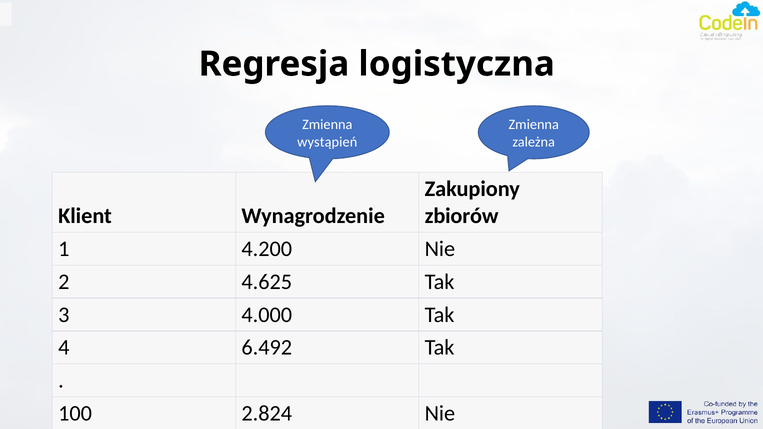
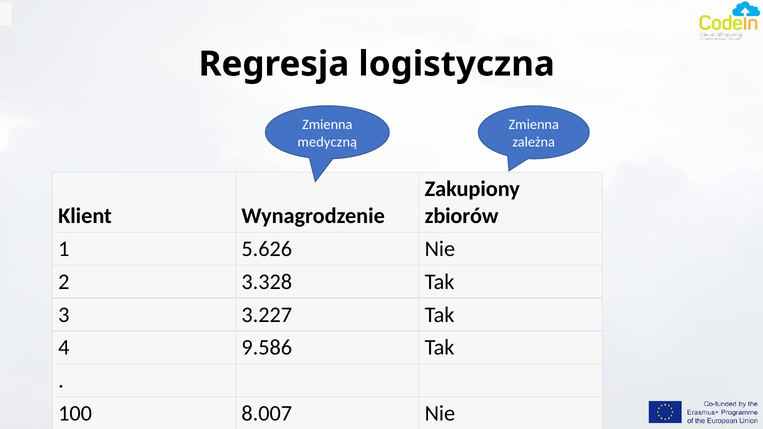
wystąpień: wystąpień -> medyczną
4.200: 4.200 -> 5.626
4.625: 4.625 -> 3.328
4.000: 4.000 -> 3.227
6.492: 6.492 -> 9.586
2.824: 2.824 -> 8.007
